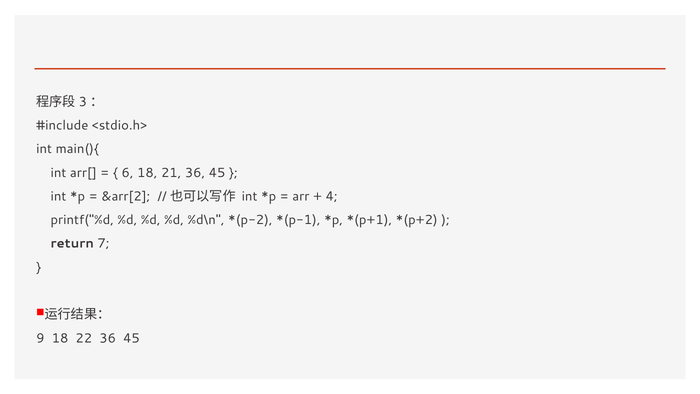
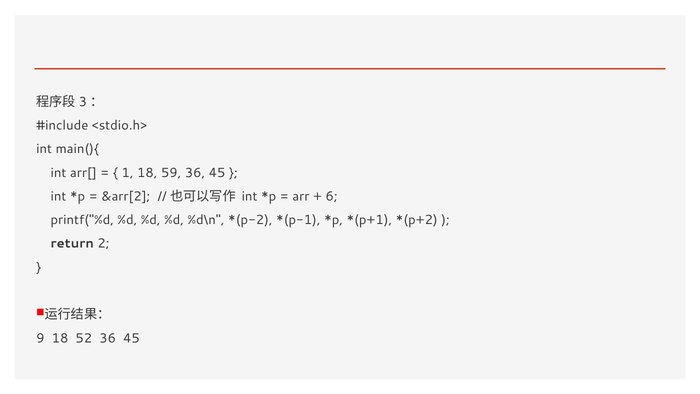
6: 6 -> 1
21: 21 -> 59
4: 4 -> 6
7: 7 -> 2
22: 22 -> 52
